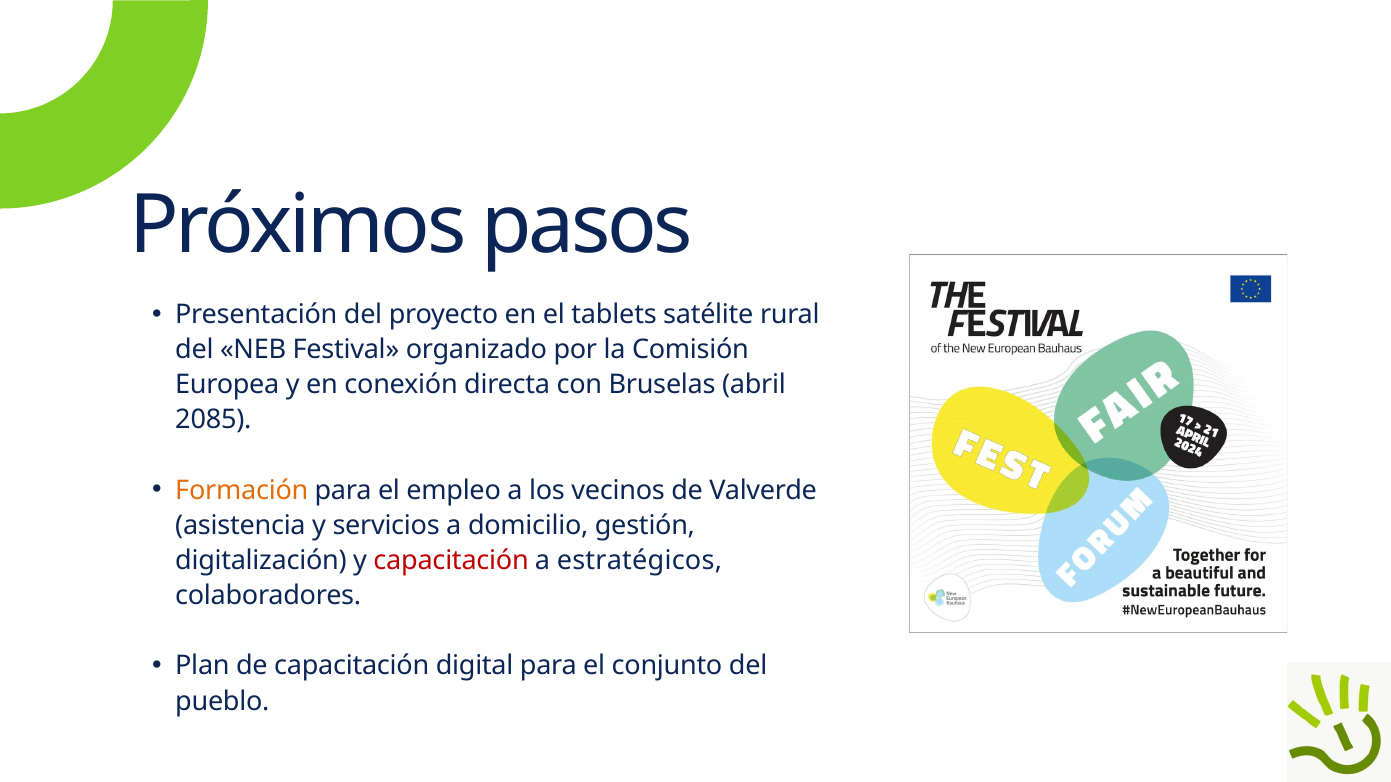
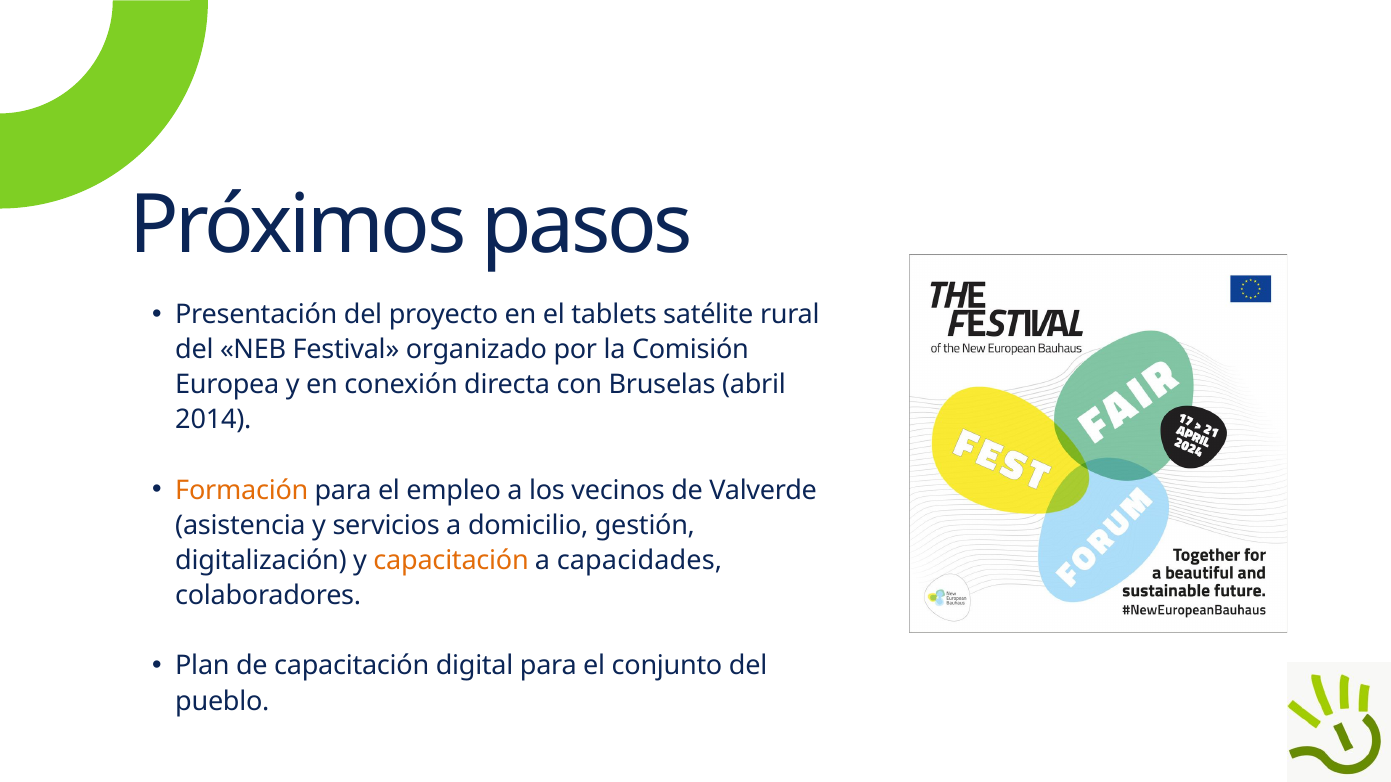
2085: 2085 -> 2014
capacitación at (451, 561) colour: red -> orange
estratégicos: estratégicos -> capacidades
